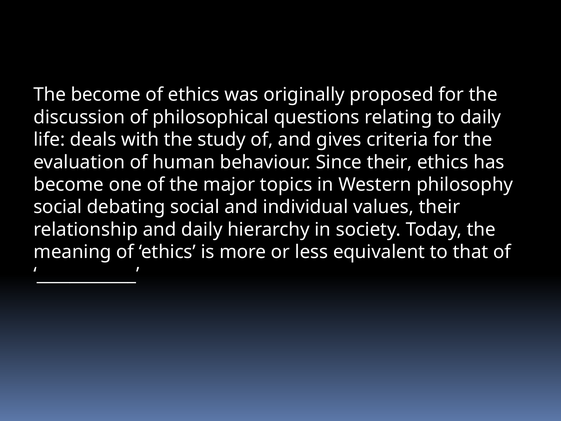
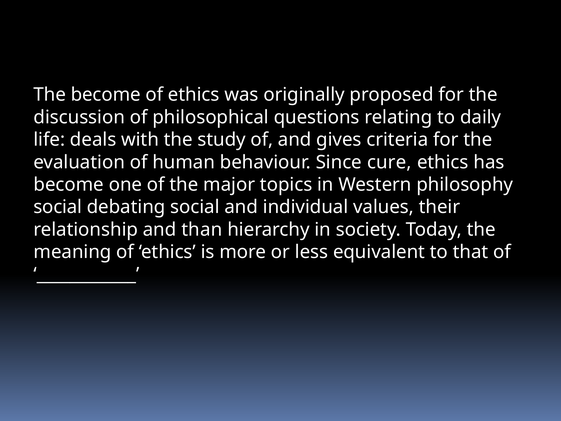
Since their: their -> cure
and daily: daily -> than
